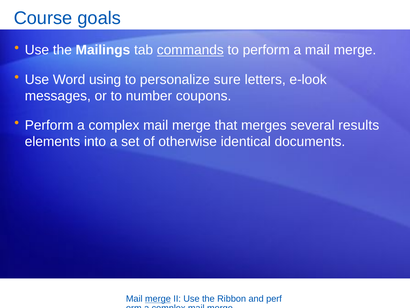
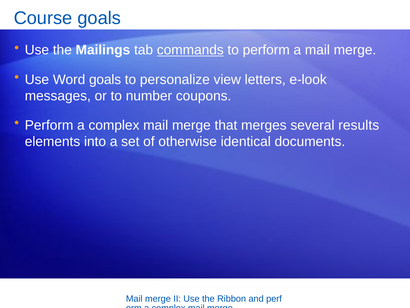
Word using: using -> goals
sure: sure -> view
merge at (158, 298) underline: present -> none
